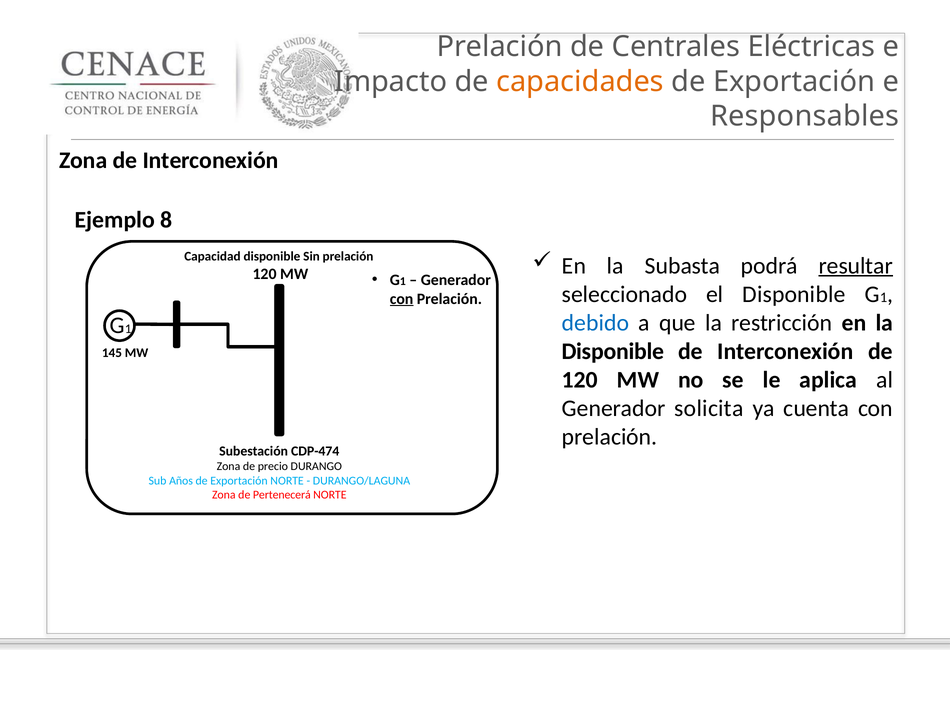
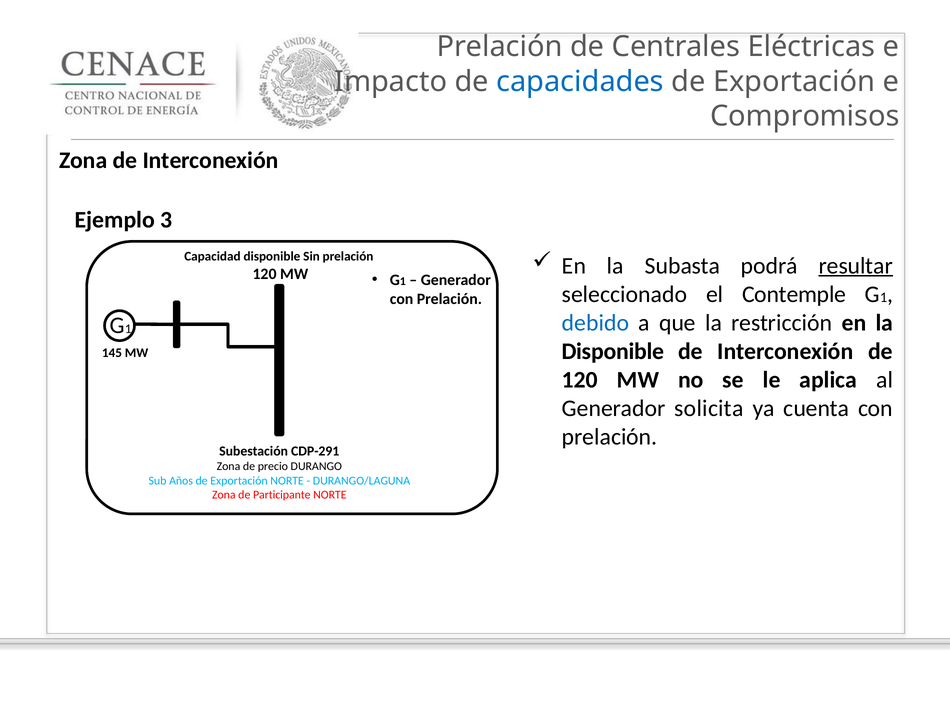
capacidades colour: orange -> blue
Responsables: Responsables -> Compromisos
8: 8 -> 3
el Disponible: Disponible -> Contemple
con at (402, 299) underline: present -> none
CDP-474: CDP-474 -> CDP-291
Pertenecerá: Pertenecerá -> Participante
